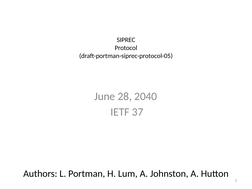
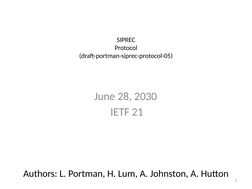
2040: 2040 -> 2030
37: 37 -> 21
